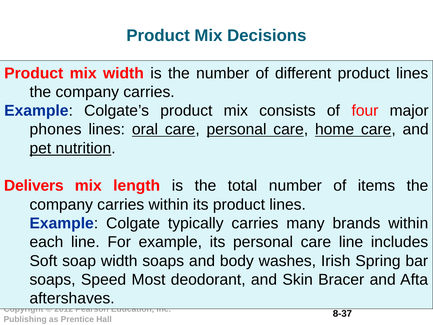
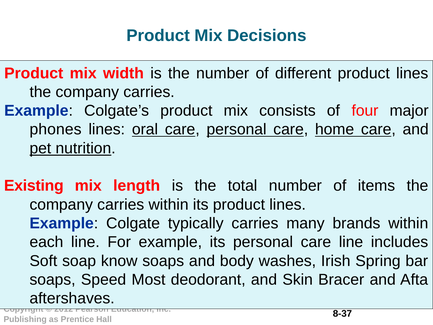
Delivers: Delivers -> Existing
soap width: width -> know
